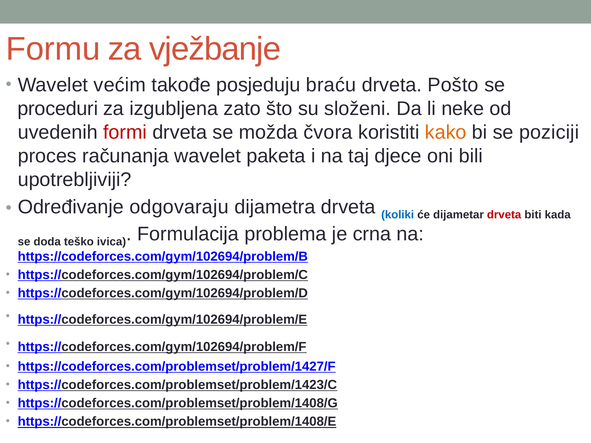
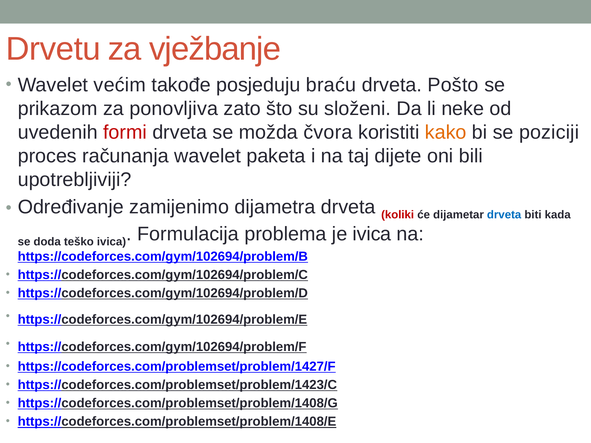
Formu: Formu -> Drvetu
proceduri: proceduri -> prikazom
izgubljena: izgubljena -> ponovljiva
djece: djece -> dijete
odgovaraju: odgovaraju -> zamijenimo
koliki colour: blue -> red
drveta at (504, 215) colour: red -> blue
je crna: crna -> ivica
